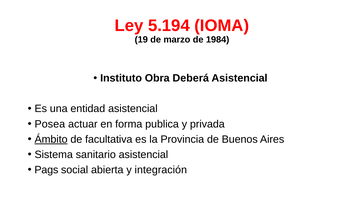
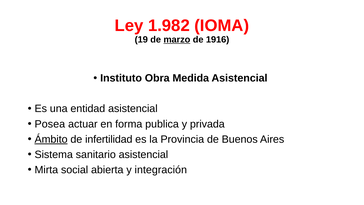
5.194: 5.194 -> 1.982
marzo underline: none -> present
1984: 1984 -> 1916
Deberá: Deberá -> Medida
facultativa: facultativa -> infertilidad
Pags: Pags -> Mirta
